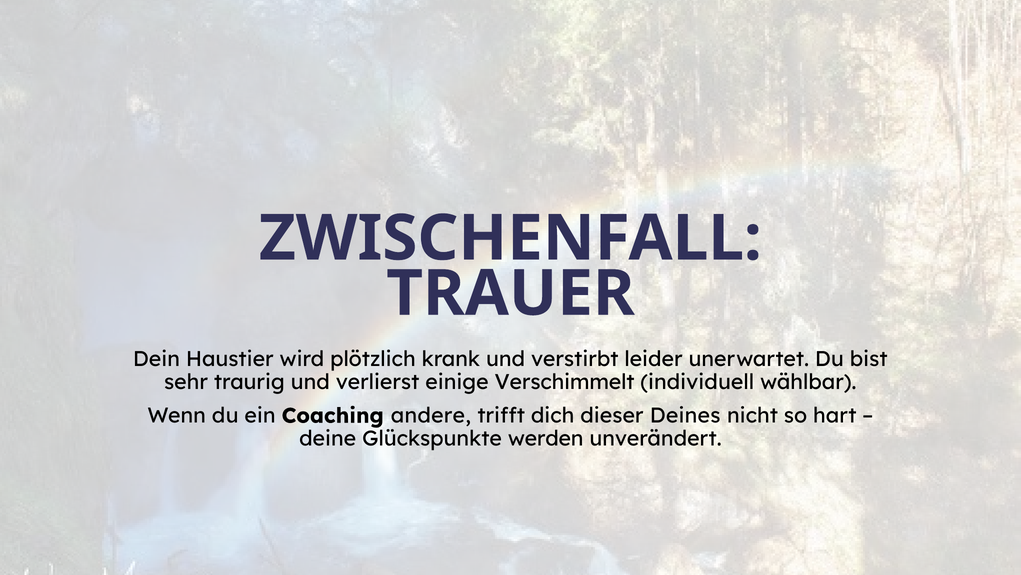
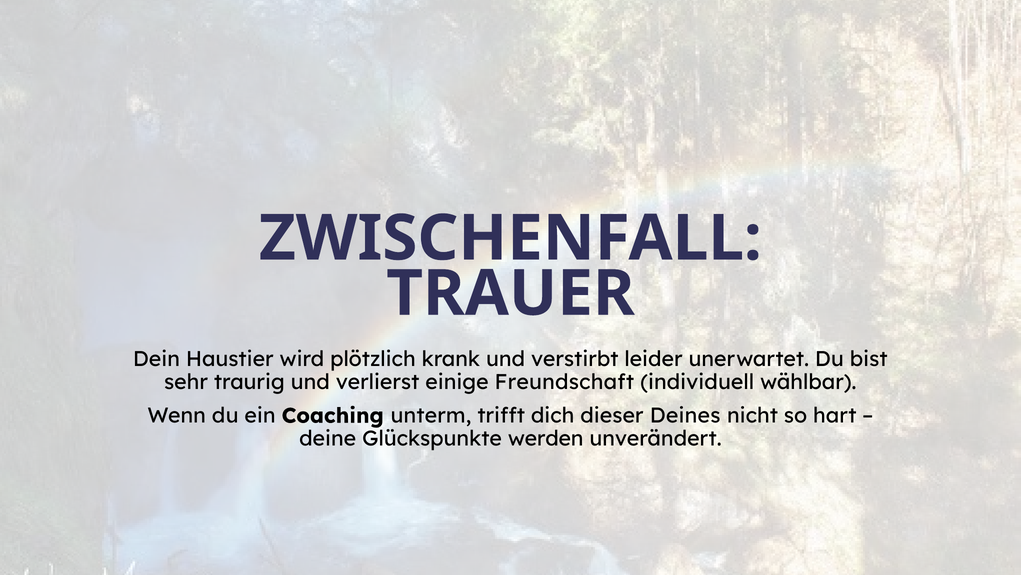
Verschimmelt: Verschimmelt -> Freundschaft
andere: andere -> unterm
